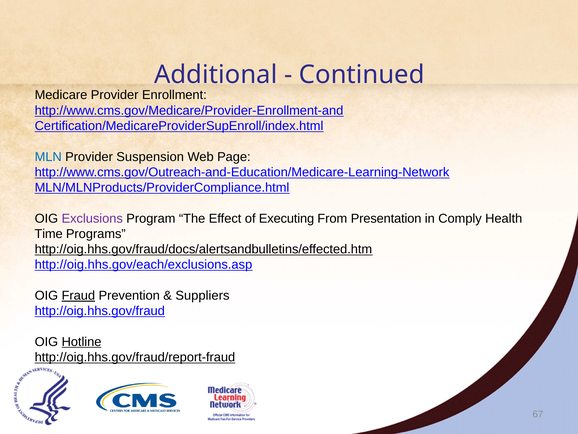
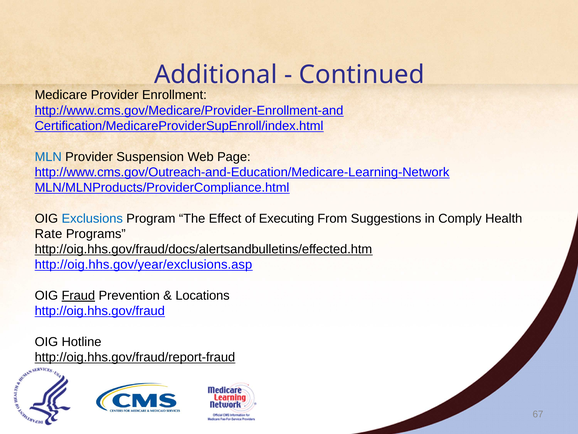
Exclusions colour: purple -> blue
Presentation: Presentation -> Suggestions
Time: Time -> Rate
http://oig.hhs.gov/each/exclusions.asp: http://oig.hhs.gov/each/exclusions.asp -> http://oig.hhs.gov/year/exclusions.asp
Suppliers: Suppliers -> Locations
Hotline underline: present -> none
